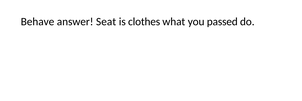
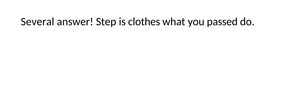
Behave: Behave -> Several
Seat: Seat -> Step
